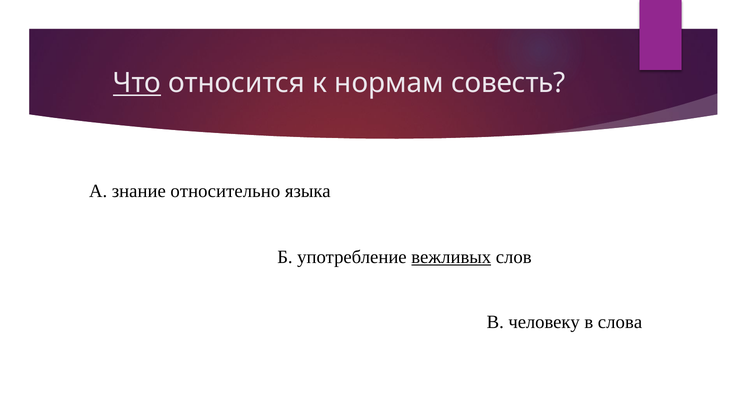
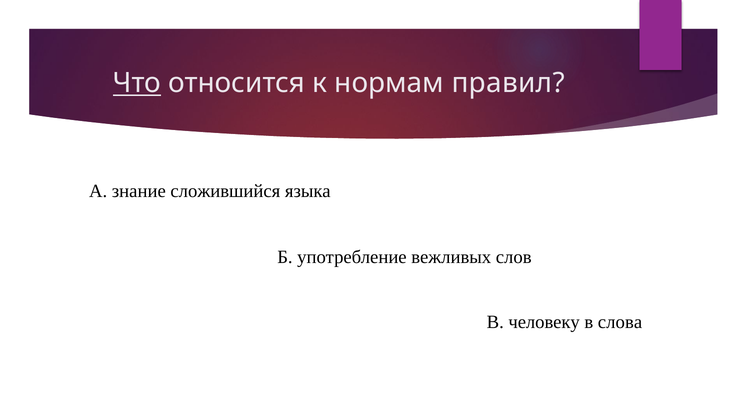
совесть: совесть -> правил
относительно: относительно -> сложившийся
вежливых underline: present -> none
